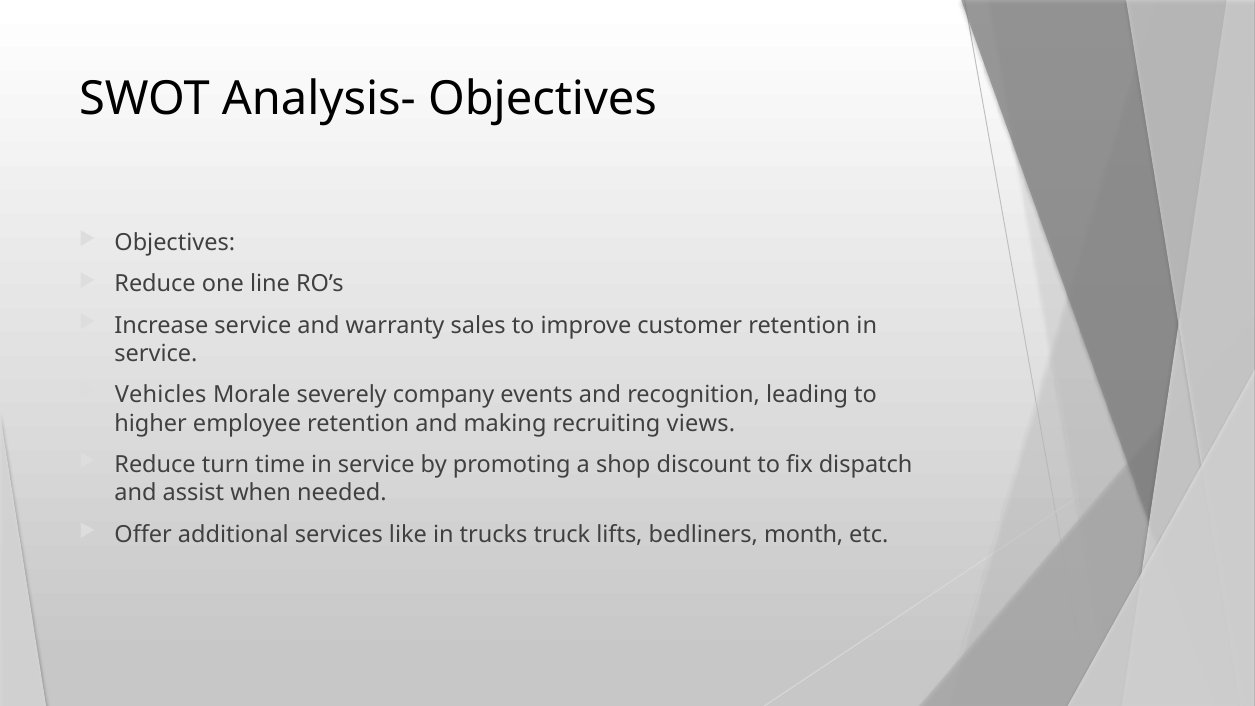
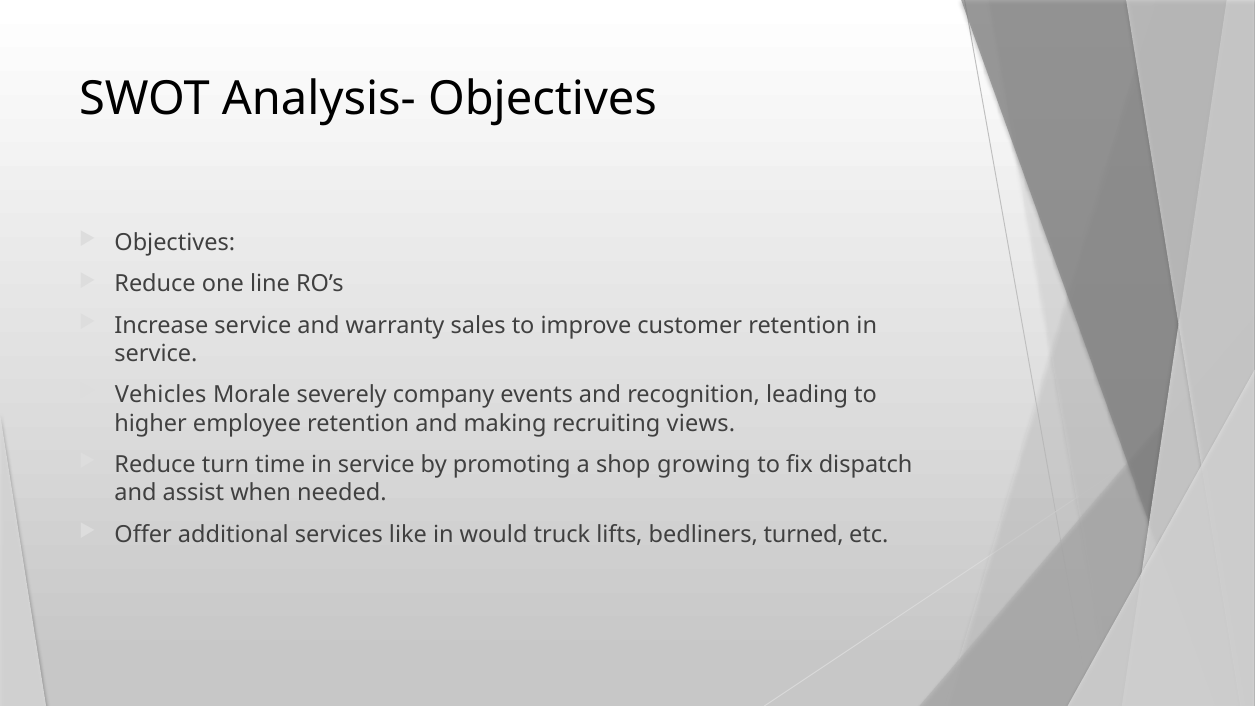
discount: discount -> growing
trucks: trucks -> would
month: month -> turned
